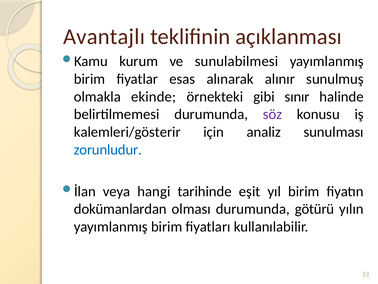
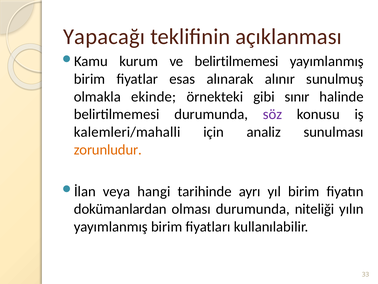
Avantajlı: Avantajlı -> Yapacağı
ve sunulabilmesi: sunulabilmesi -> belirtilmemesi
kalemleri/gösterir: kalemleri/gösterir -> kalemleri/mahalli
zorunludur colour: blue -> orange
eşit: eşit -> ayrı
götürü: götürü -> niteliği
